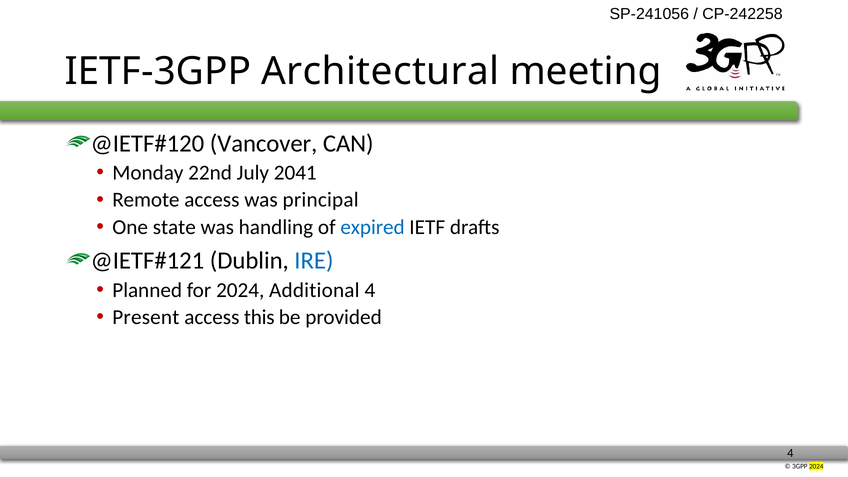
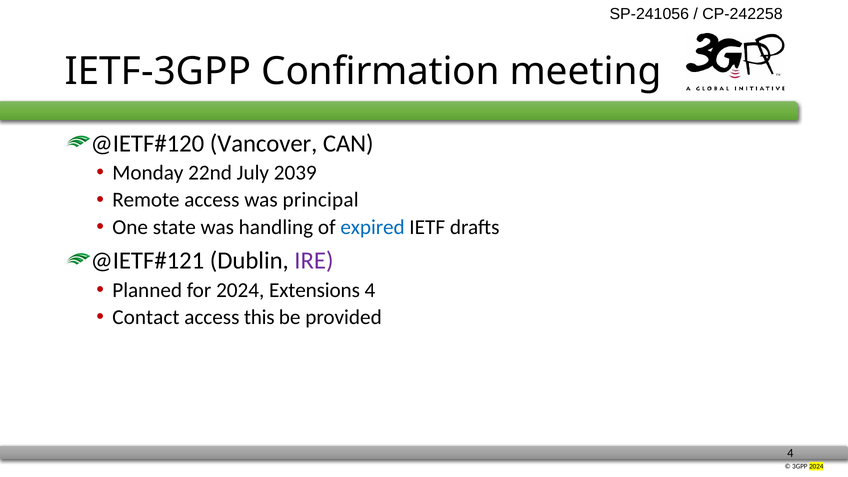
Architectural: Architectural -> Confirmation
2041: 2041 -> 2039
IRE colour: blue -> purple
Additional: Additional -> Extensions
Present: Present -> Contact
